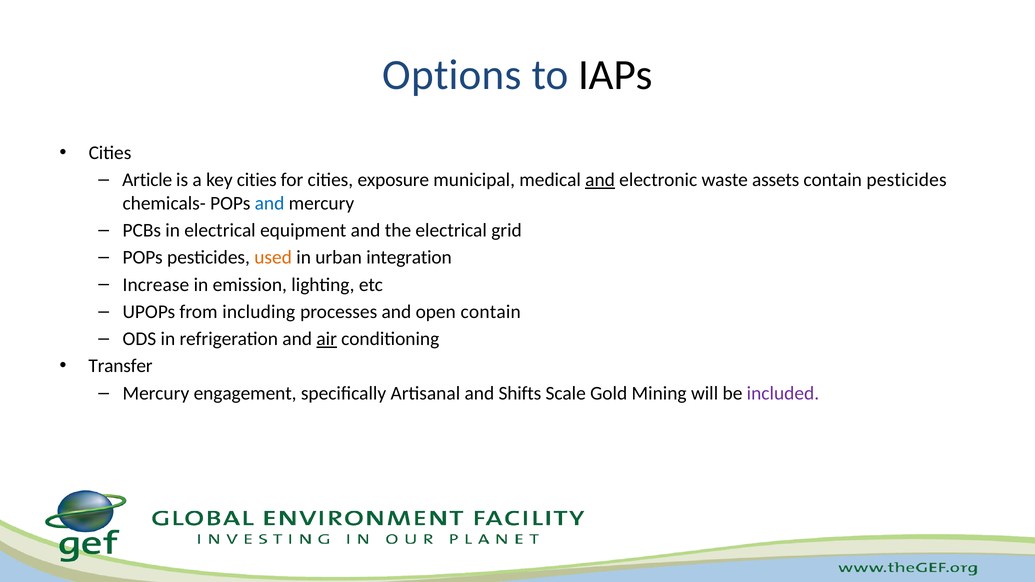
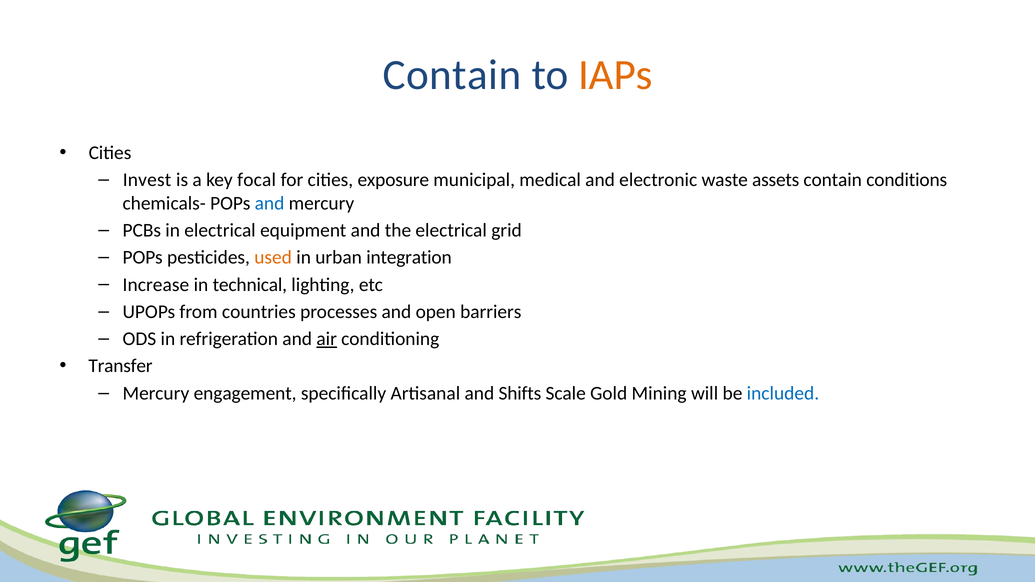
Options at (452, 75): Options -> Contain
IAPs colour: black -> orange
Article: Article -> Invest
key cities: cities -> focal
and at (600, 180) underline: present -> none
contain pesticides: pesticides -> conditions
emission: emission -> technical
including: including -> countries
open contain: contain -> barriers
included colour: purple -> blue
